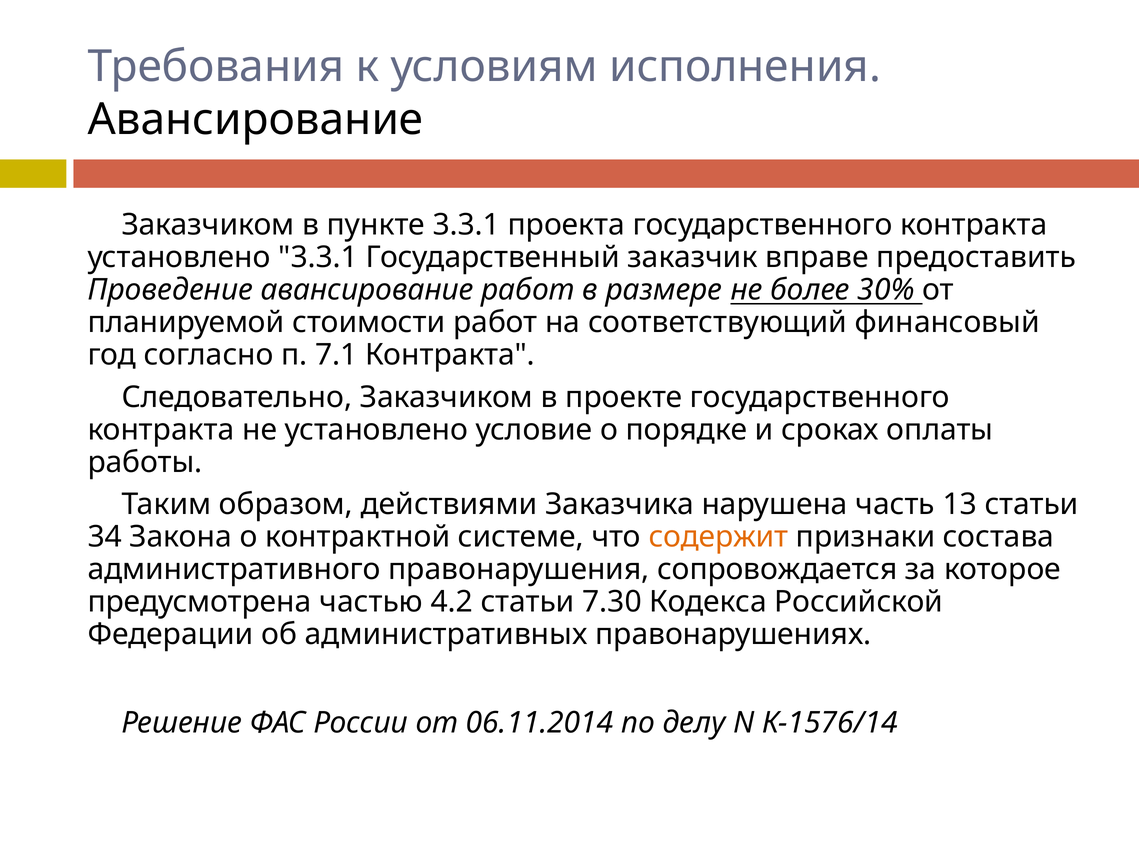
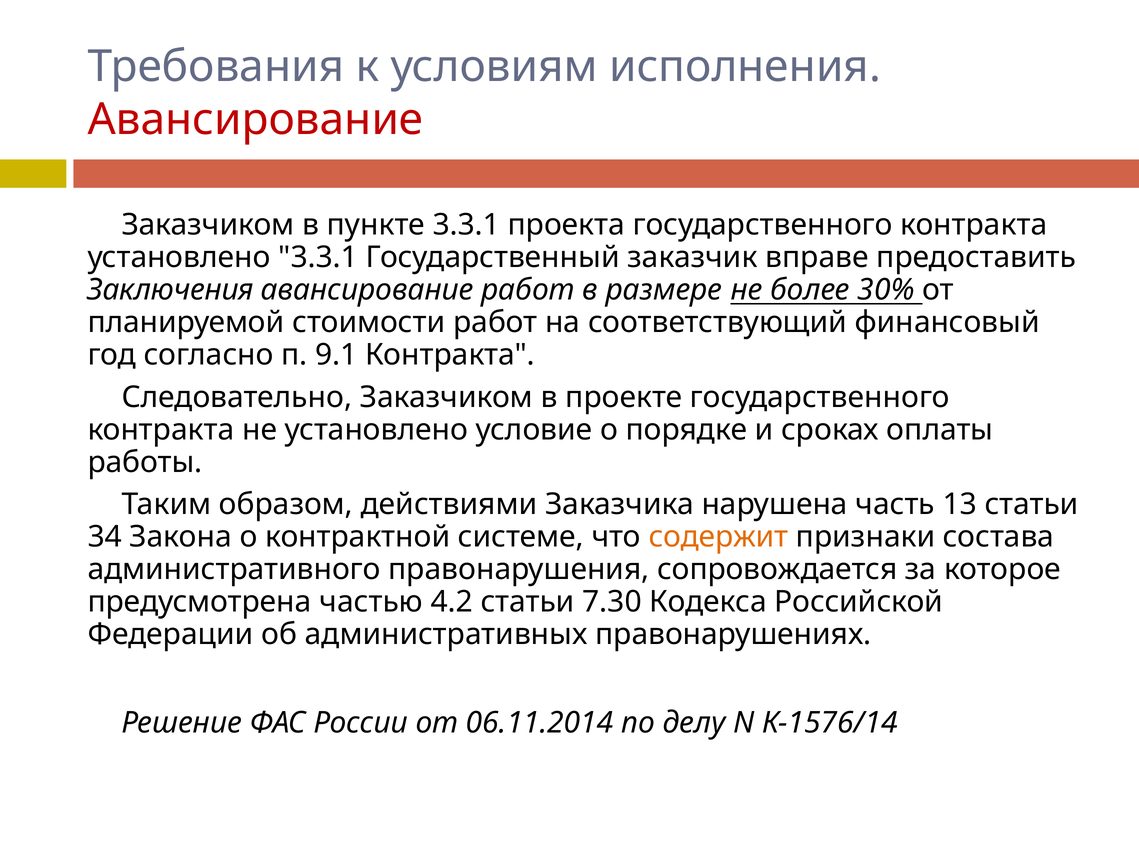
Авансирование at (255, 120) colour: black -> red
Проведение: Проведение -> Заключения
7.1: 7.1 -> 9.1
